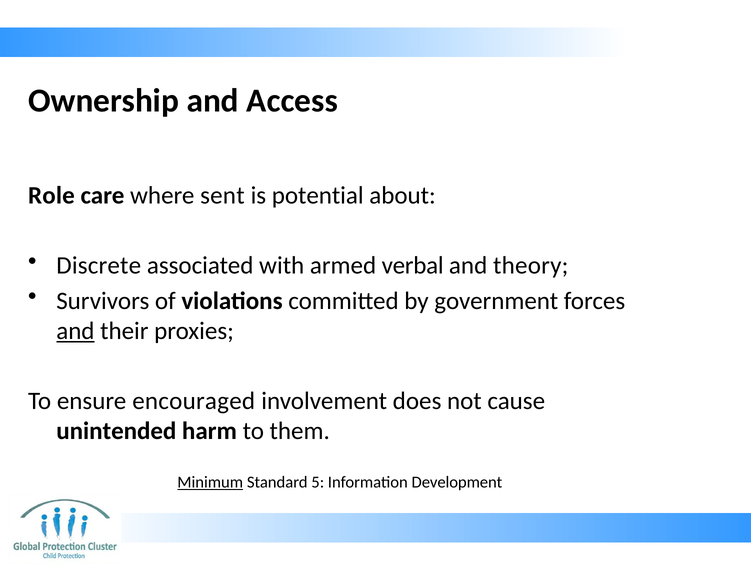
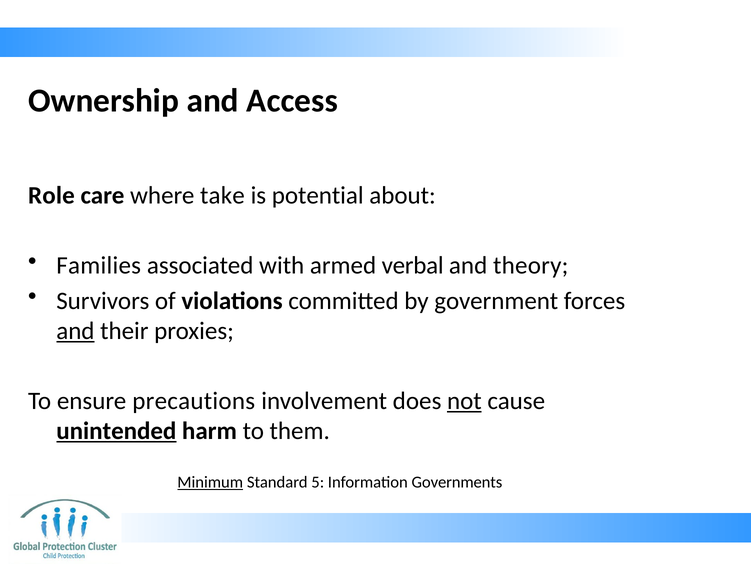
sent: sent -> take
Discrete: Discrete -> Families
encouraged: encouraged -> precautions
not underline: none -> present
unintended underline: none -> present
Development: Development -> Governments
